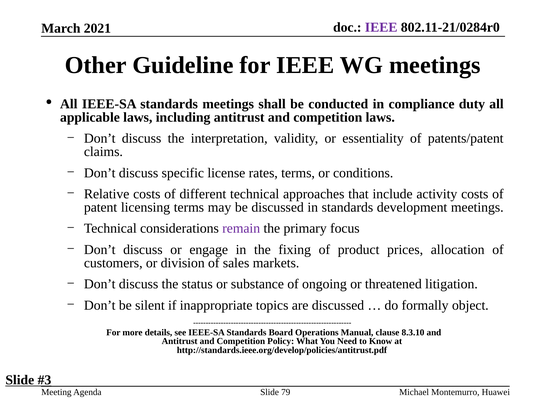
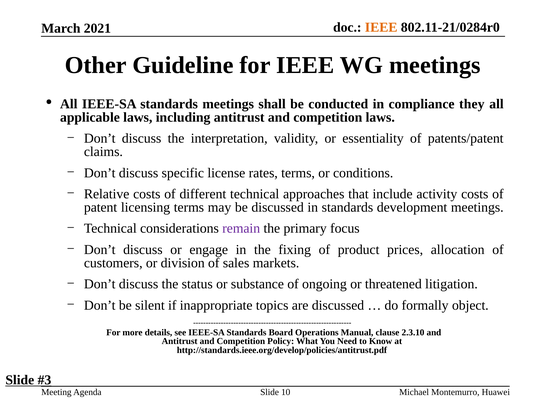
IEEE at (381, 27) colour: purple -> orange
duty: duty -> they
8.3.10: 8.3.10 -> 2.3.10
79: 79 -> 10
